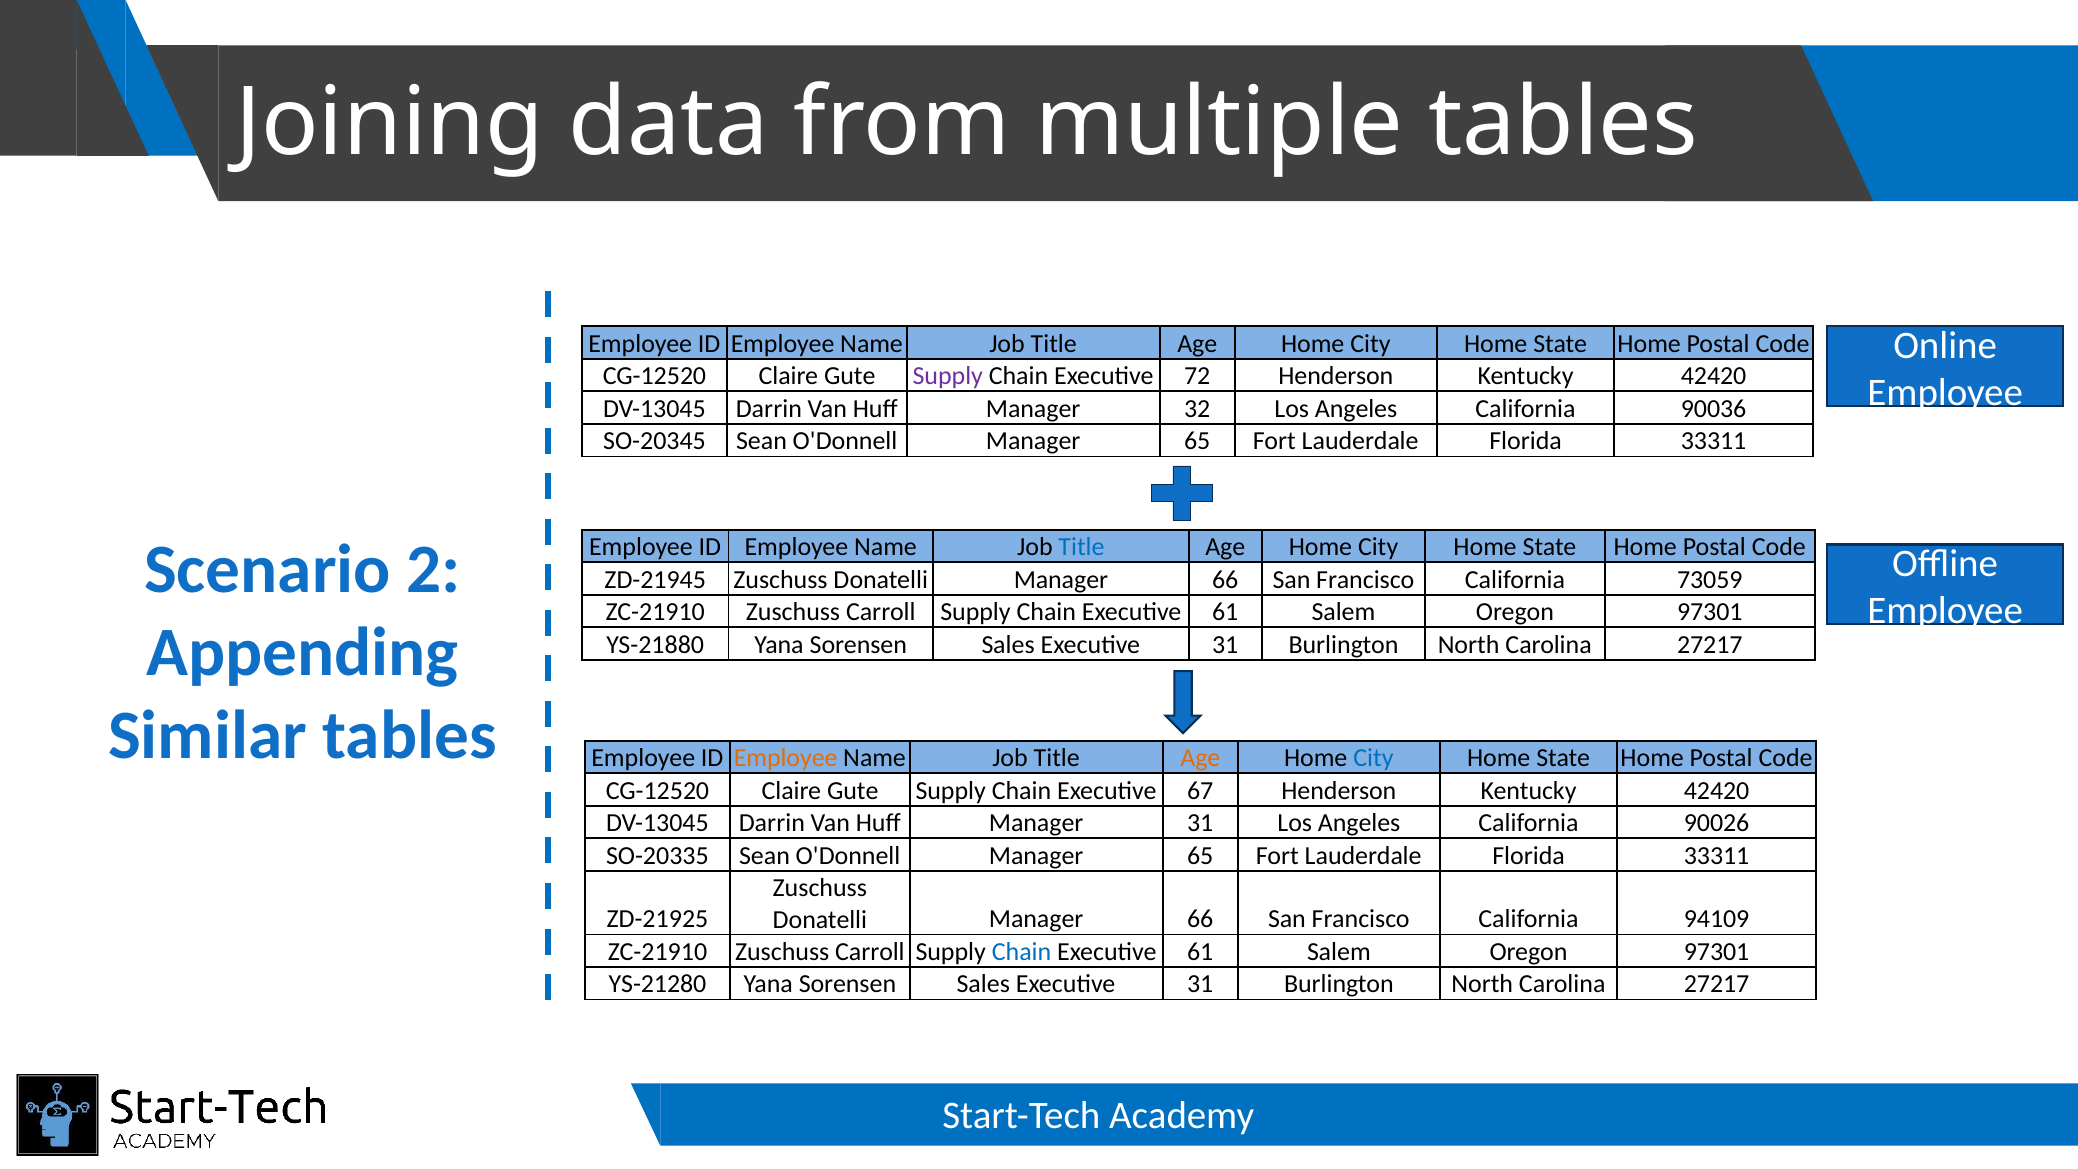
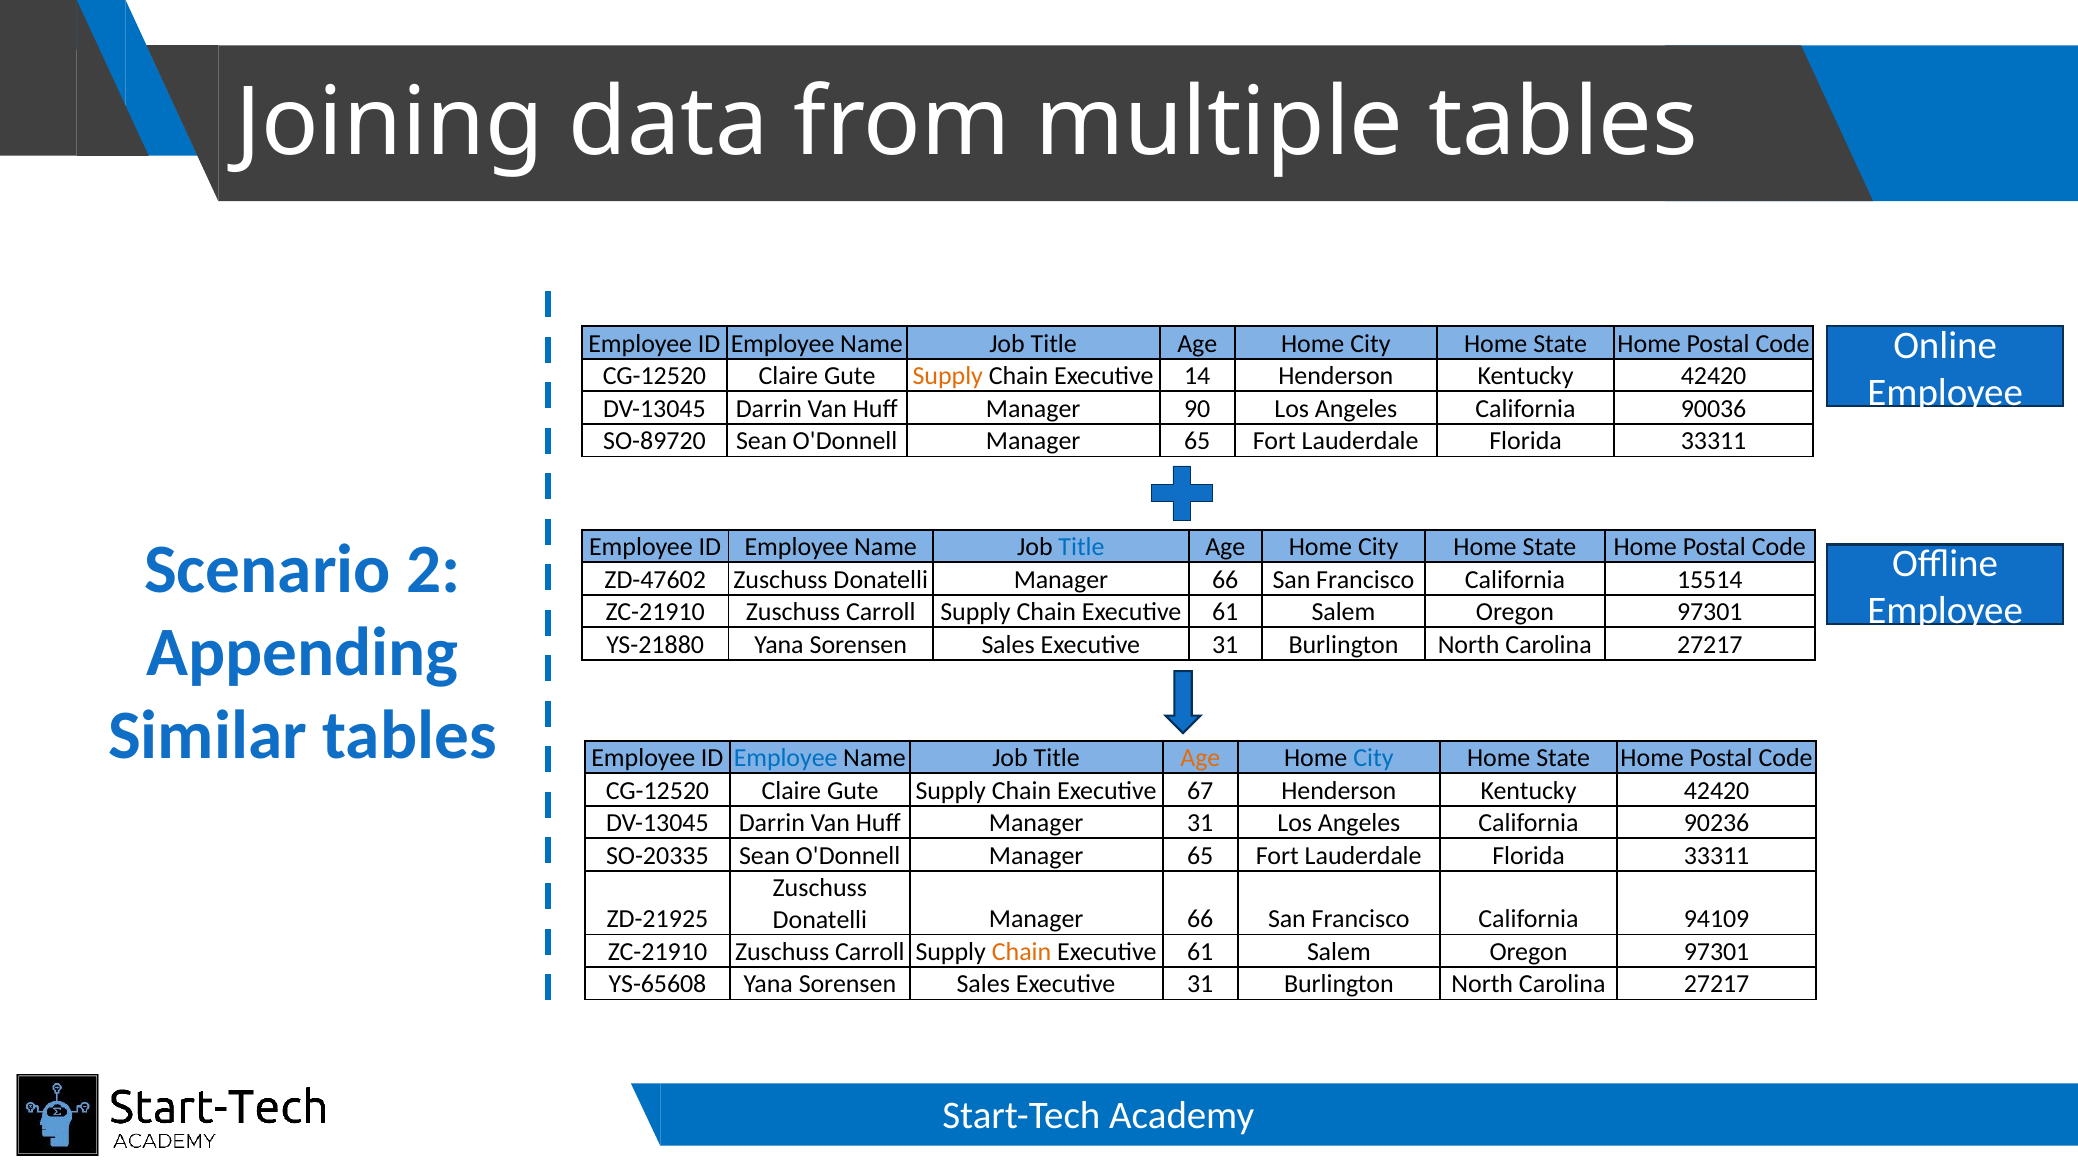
Supply at (948, 376) colour: purple -> orange
72: 72 -> 14
32: 32 -> 90
SO-20345: SO-20345 -> SO-89720
ZD-21945: ZD-21945 -> ZD-47602
73059: 73059 -> 15514
Employee at (786, 758) colour: orange -> blue
90026: 90026 -> 90236
Chain at (1022, 952) colour: blue -> orange
YS-21280: YS-21280 -> YS-65608
